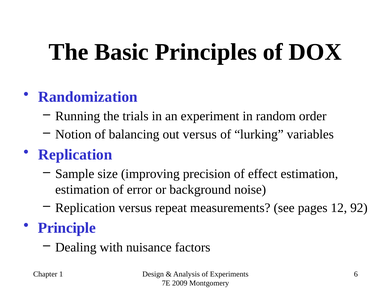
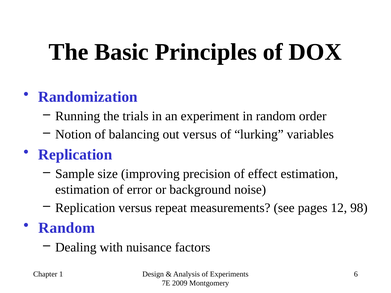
92: 92 -> 98
Principle at (67, 228): Principle -> Random
